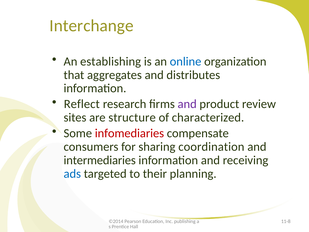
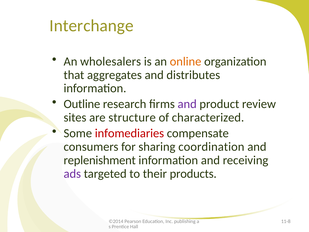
establishing: establishing -> wholesalers
online colour: blue -> orange
Reflect: Reflect -> Outline
intermediaries: intermediaries -> replenishment
ads colour: blue -> purple
planning: planning -> products
